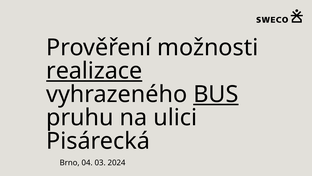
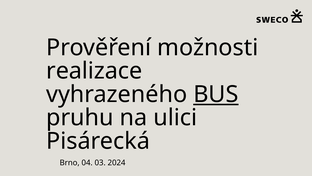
realizace underline: present -> none
